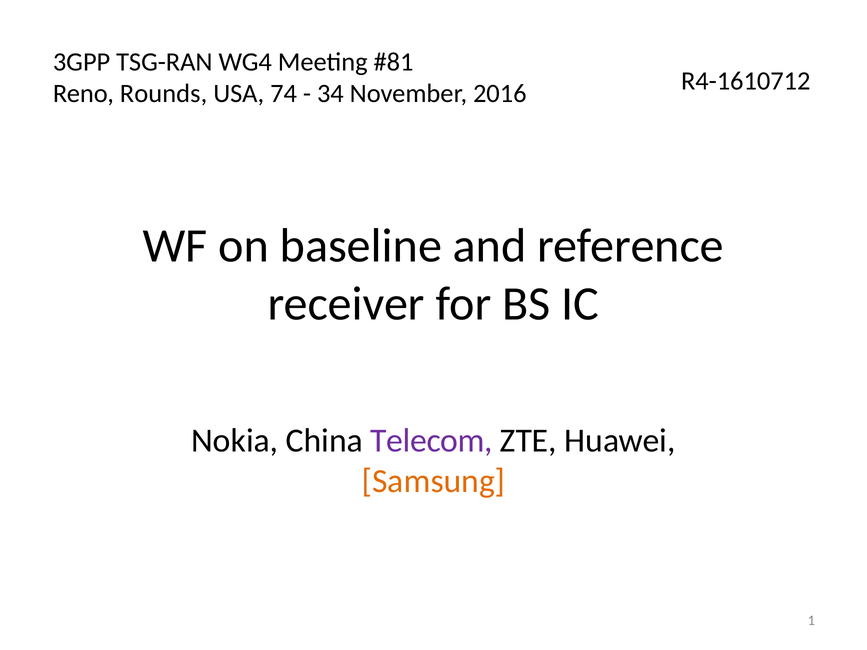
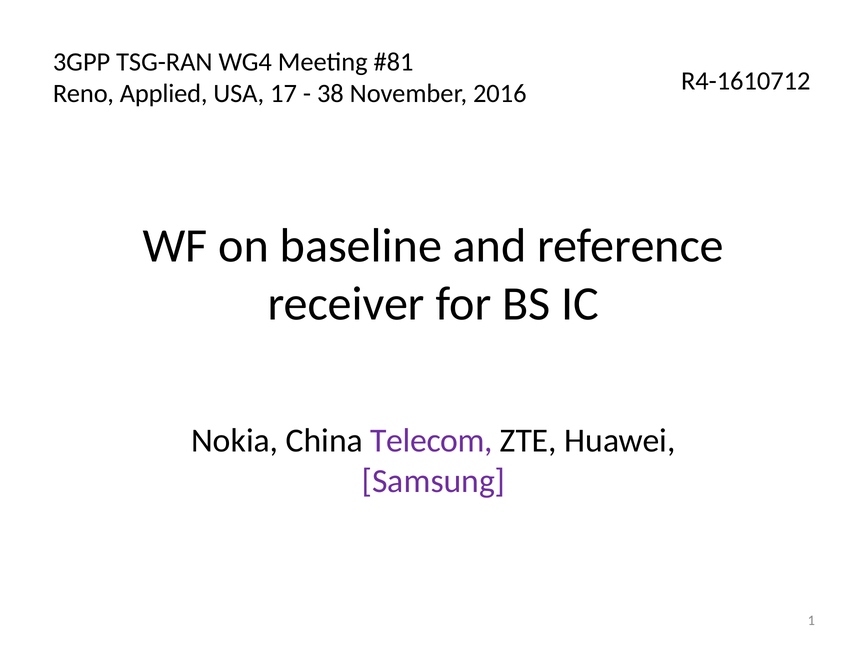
Rounds: Rounds -> Applied
74: 74 -> 17
34: 34 -> 38
Samsung colour: orange -> purple
